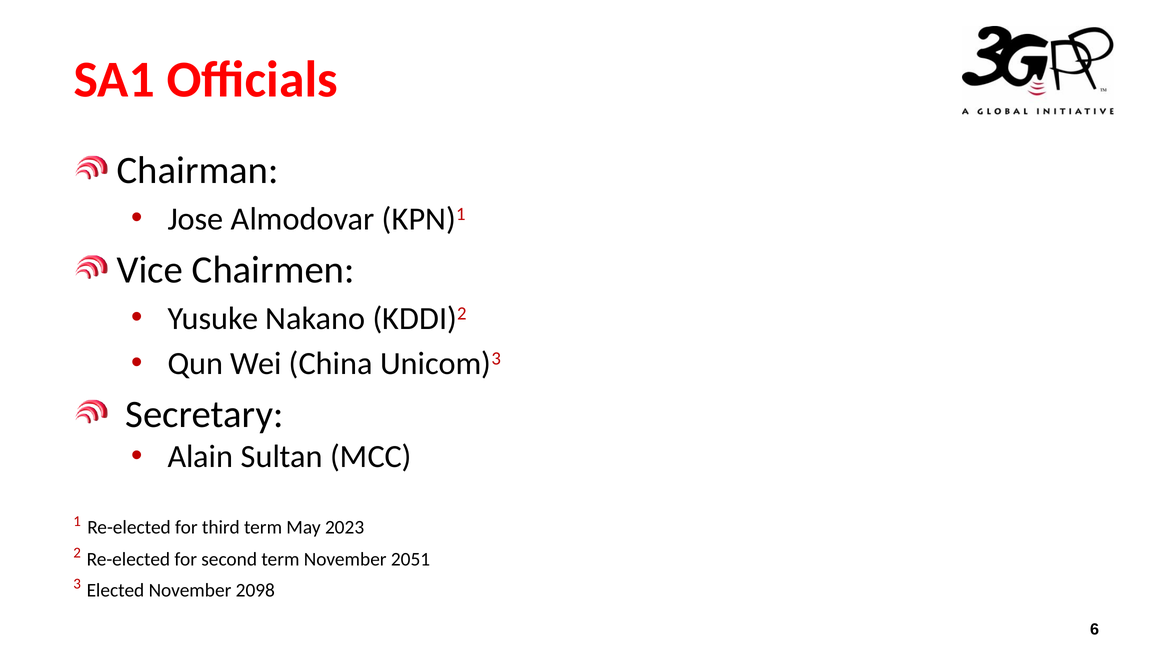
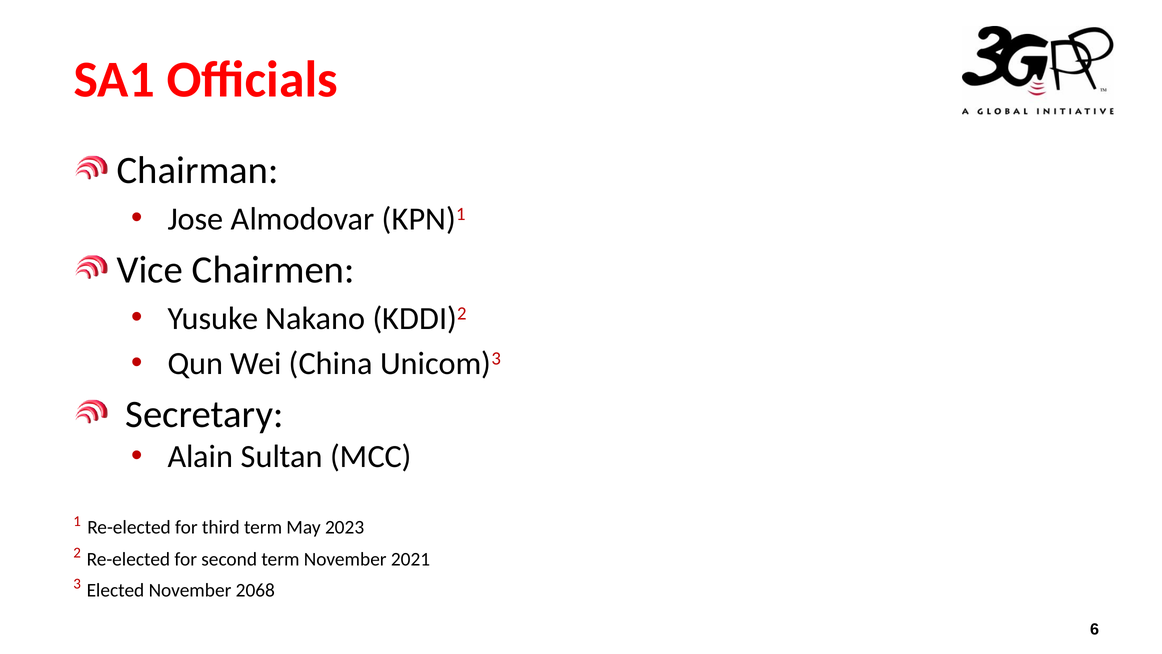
2051: 2051 -> 2021
2098: 2098 -> 2068
